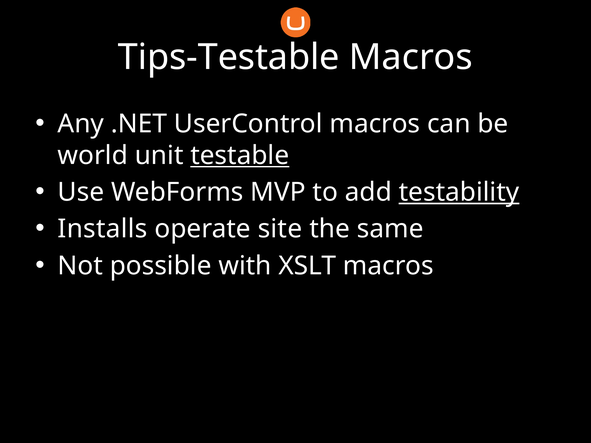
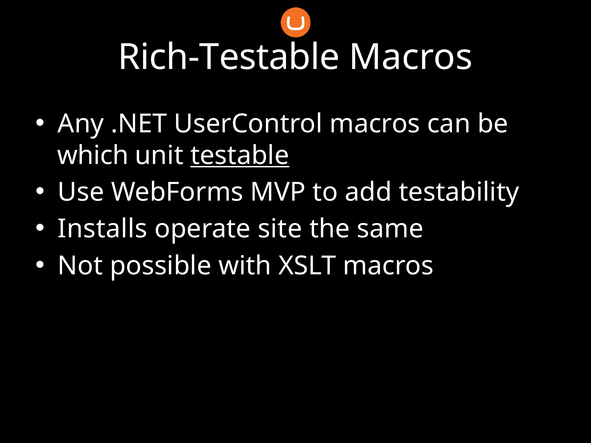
Tips-Testable: Tips-Testable -> Rich-Testable
world: world -> which
testability underline: present -> none
